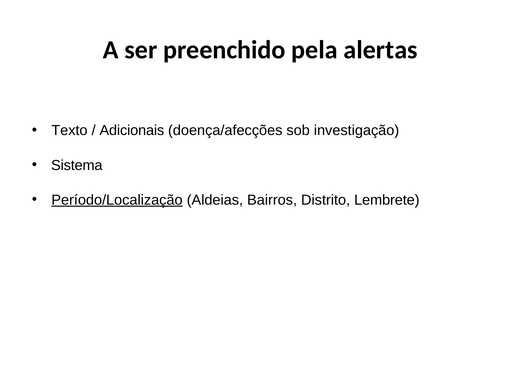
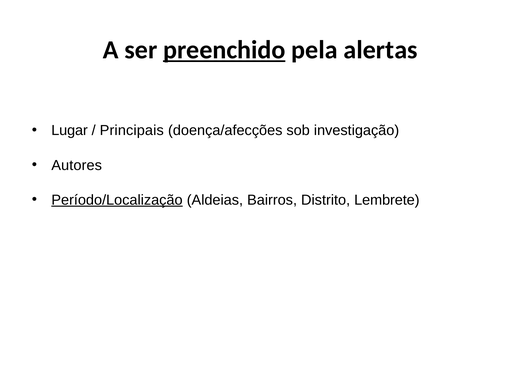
preenchido underline: none -> present
Texto: Texto -> Lugar
Adicionais: Adicionais -> Principais
Sistema: Sistema -> Autores
